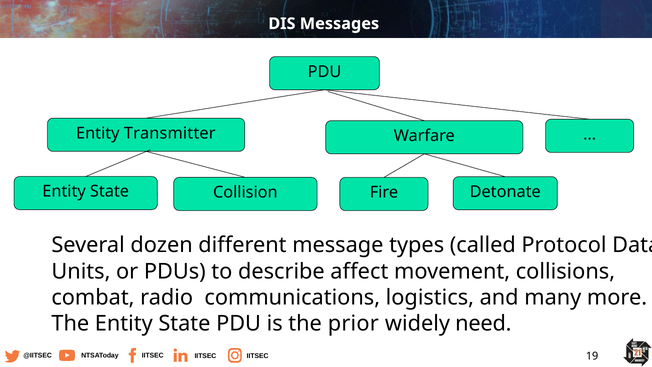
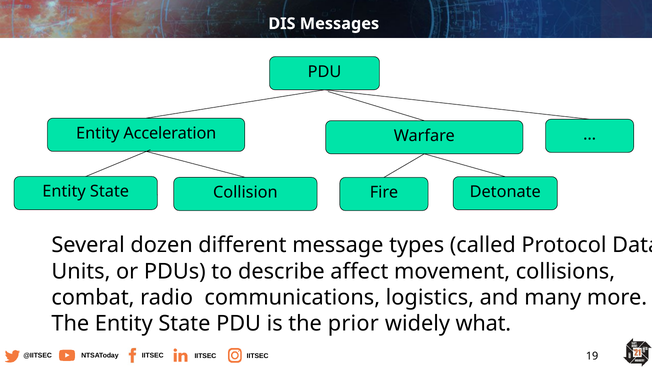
Transmitter: Transmitter -> Acceleration
need: need -> what
